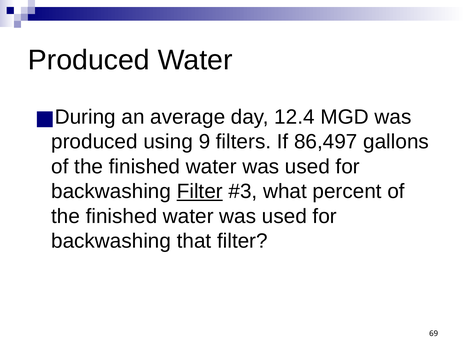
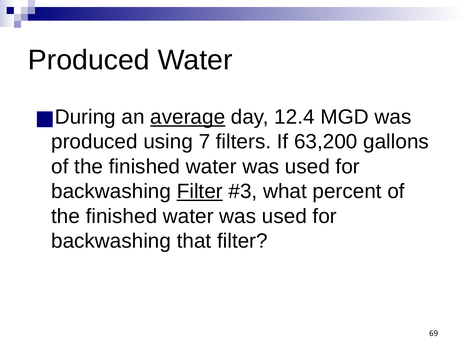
average underline: none -> present
9: 9 -> 7
86,497: 86,497 -> 63,200
